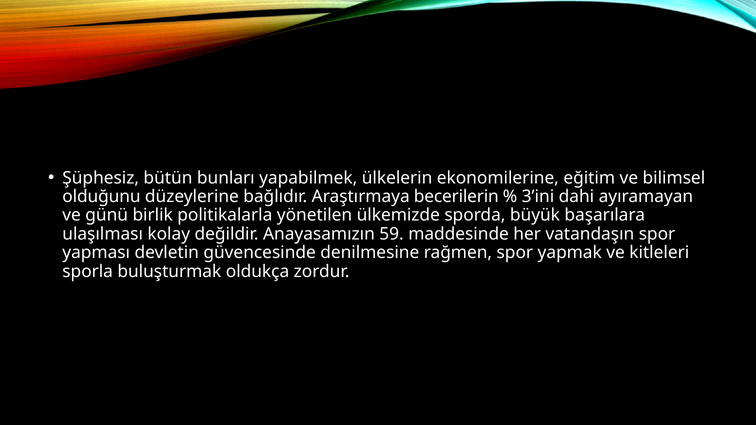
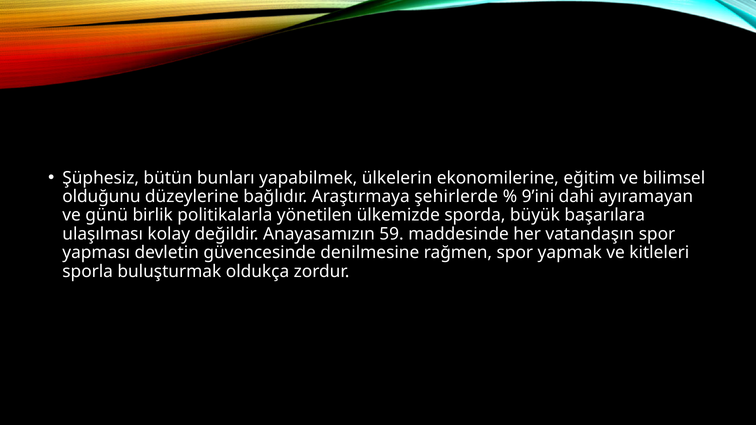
becerilerin: becerilerin -> şehirlerde
3’ini: 3’ini -> 9’ini
